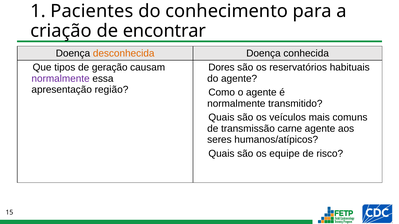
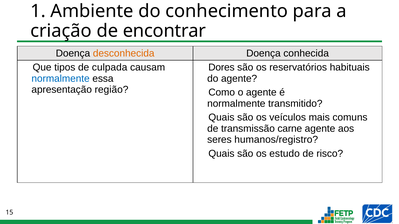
Pacientes: Pacientes -> Ambiente
geração: geração -> culpada
normalmente at (61, 79) colour: purple -> blue
humanos/atípicos: humanos/atípicos -> humanos/registro
equipe: equipe -> estudo
